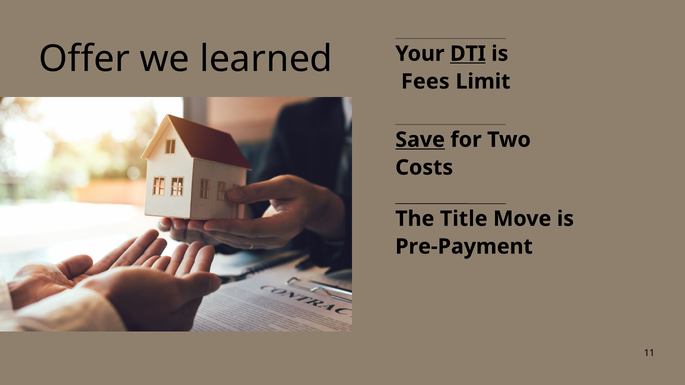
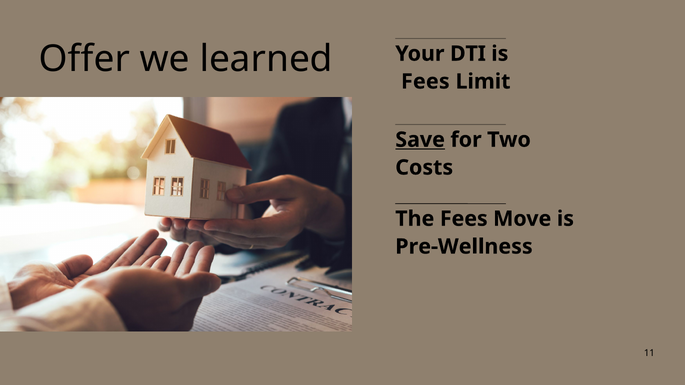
DTI underline: present -> none
The Title: Title -> Fees
Pre-Payment: Pre-Payment -> Pre-Wellness
